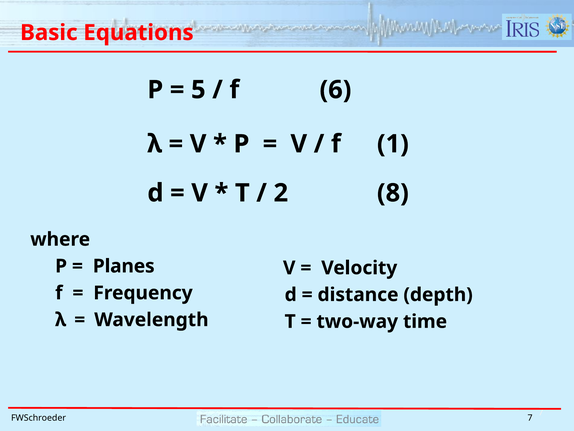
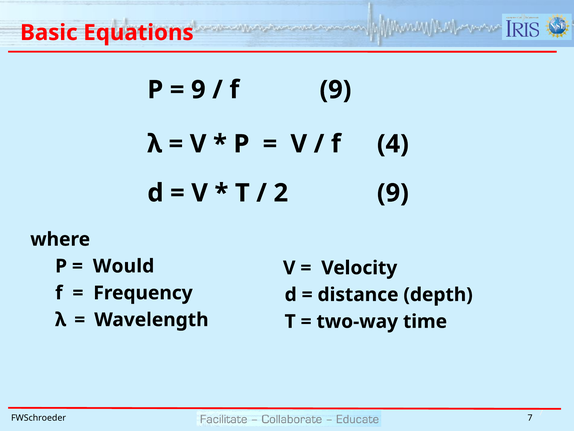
5 at (198, 90): 5 -> 9
f 6: 6 -> 9
1: 1 -> 4
2 8: 8 -> 9
Planes: Planes -> Would
